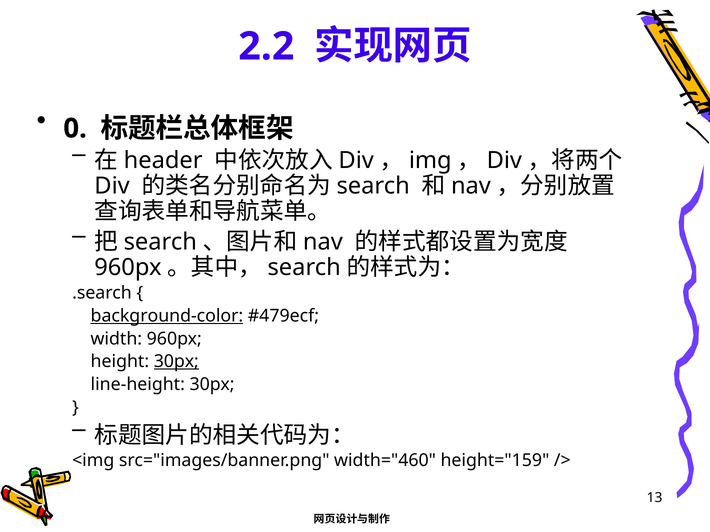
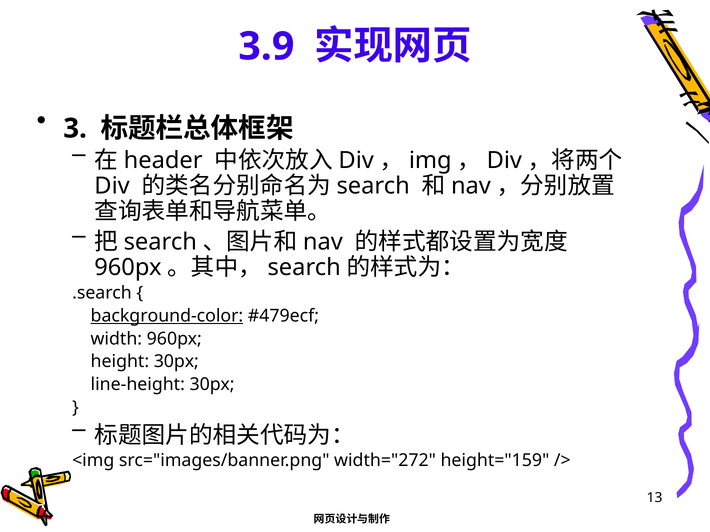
2.2: 2.2 -> 3.9
0: 0 -> 3
30px at (176, 362) underline: present -> none
width="460: width="460 -> width="272
